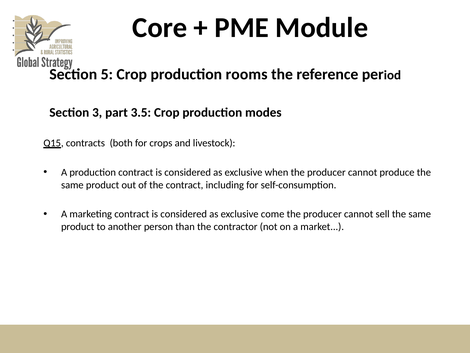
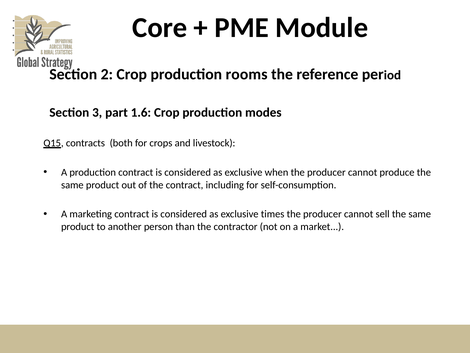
5: 5 -> 2
3.5: 3.5 -> 1.6
come: come -> times
